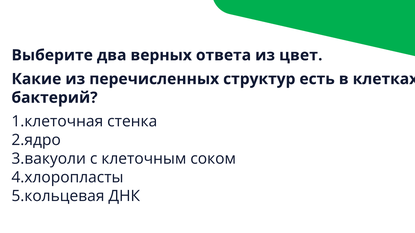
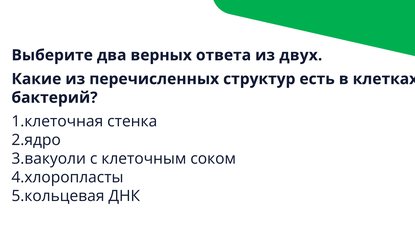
цвет: цвет -> двух
